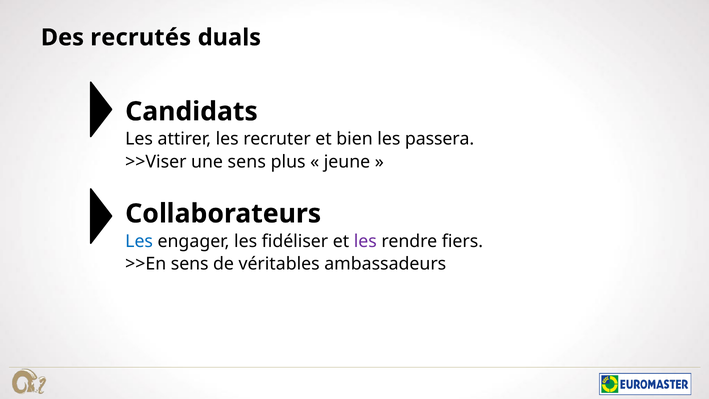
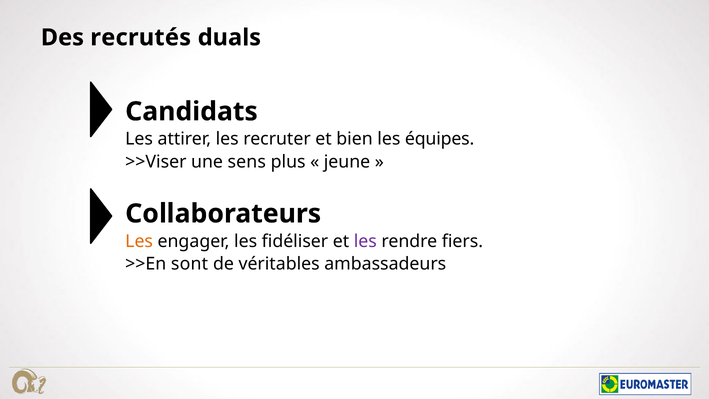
passera: passera -> équipes
Les at (139, 241) colour: blue -> orange
>>En sens: sens -> sont
